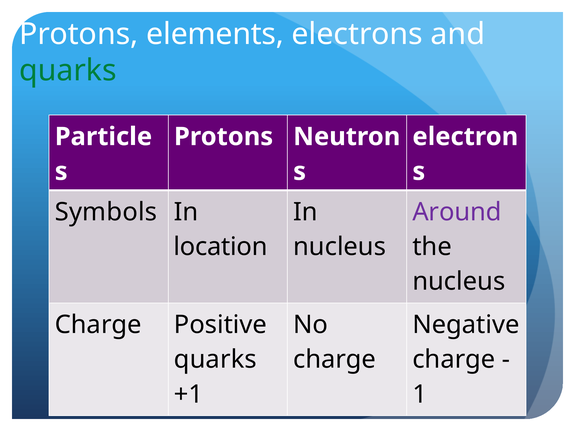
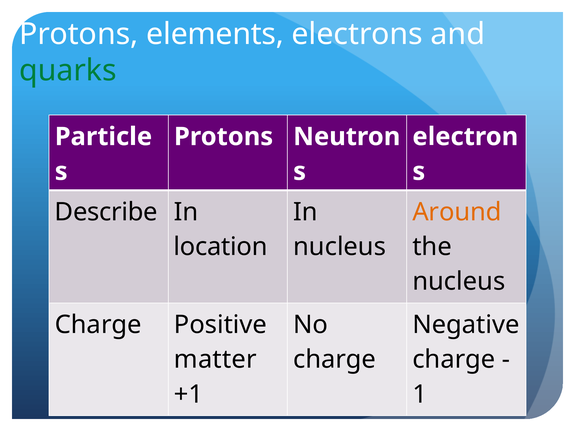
Symbols: Symbols -> Describe
Around colour: purple -> orange
quarks at (215, 360): quarks -> matter
